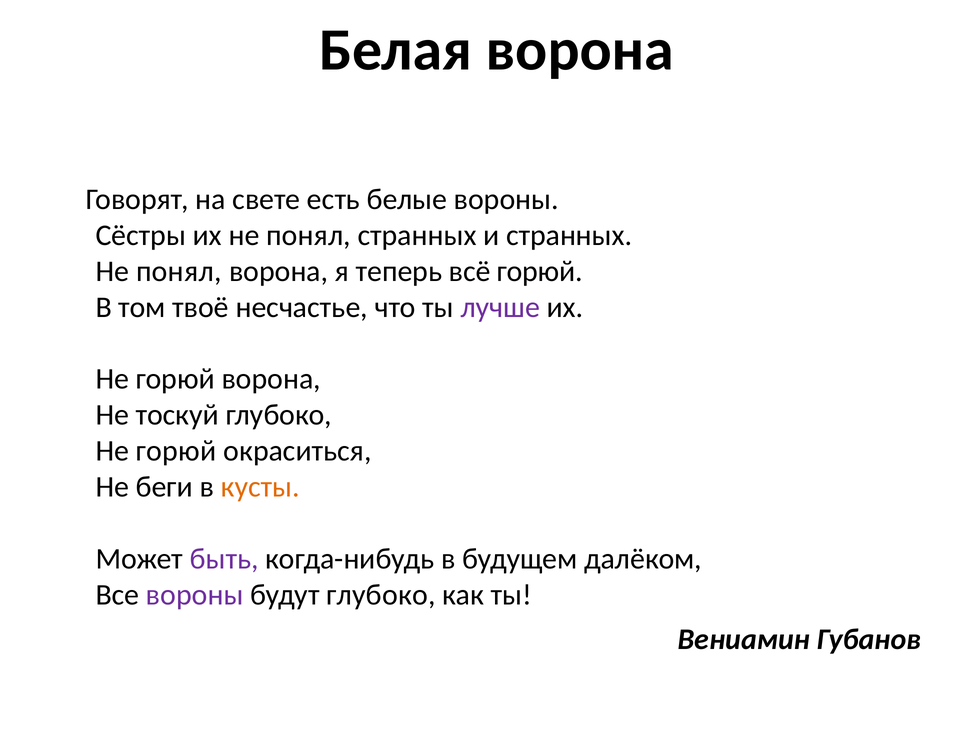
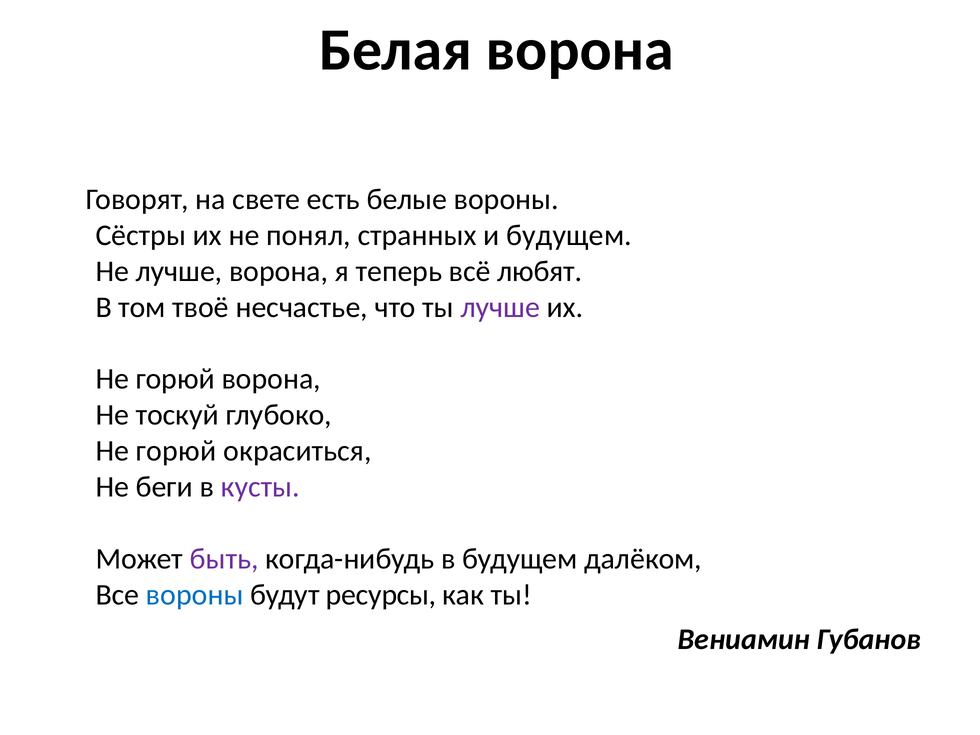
и странных: странных -> будущем
понял at (179, 271): понял -> лучше
всё горюй: горюй -> любят
кусты colour: orange -> purple
вороны at (195, 595) colour: purple -> blue
будут глубоко: глубоко -> ресурсы
